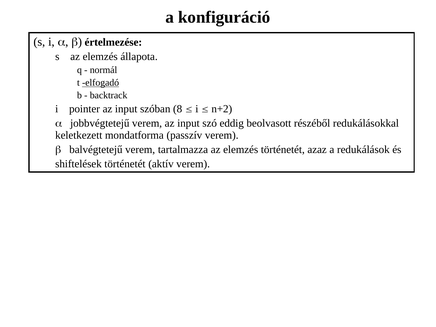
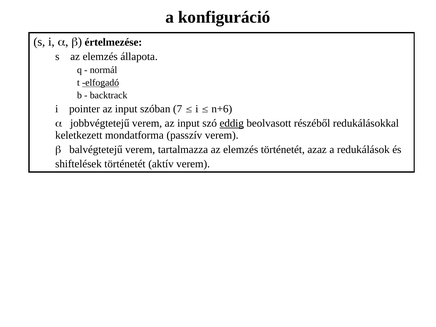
8: 8 -> 7
n+2: n+2 -> n+6
eddig underline: none -> present
